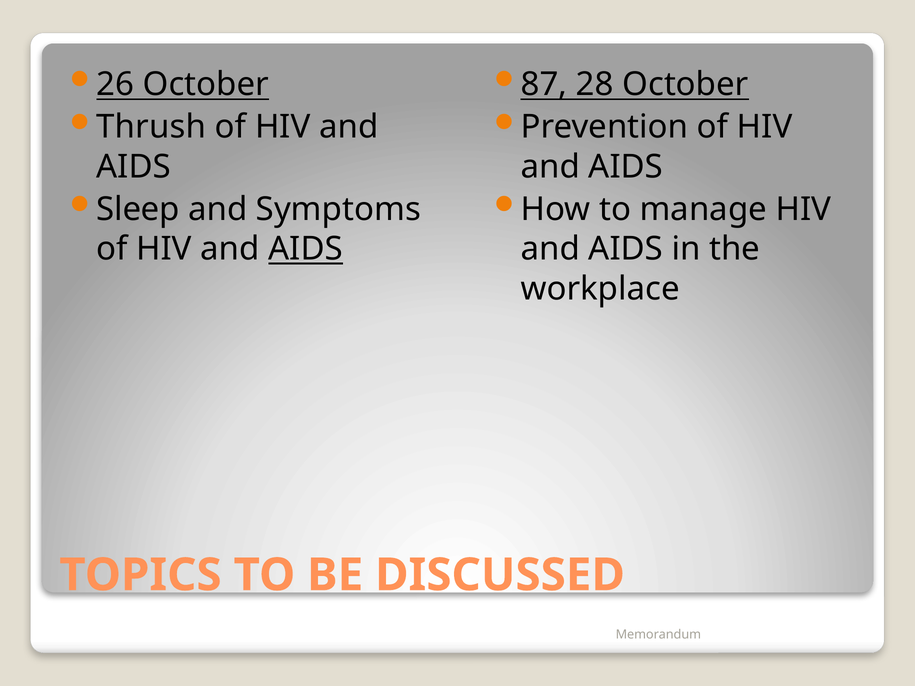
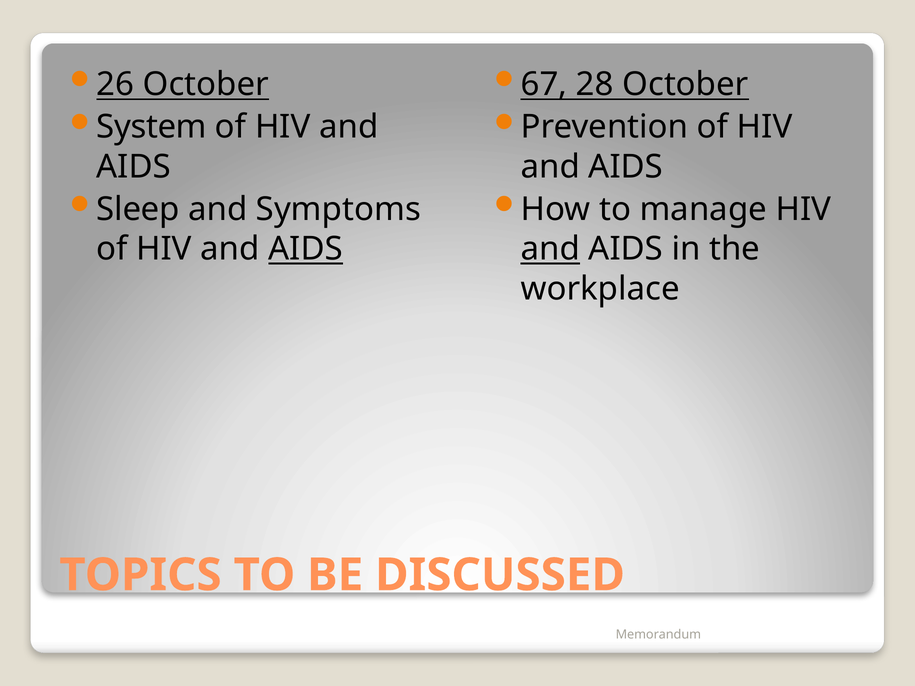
87: 87 -> 67
Thrush: Thrush -> System
and at (550, 249) underline: none -> present
